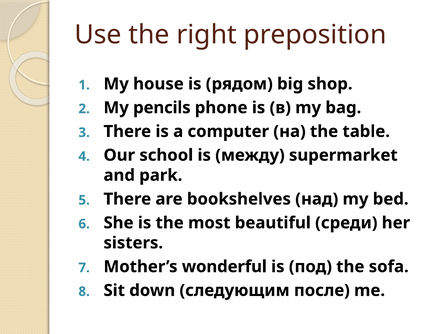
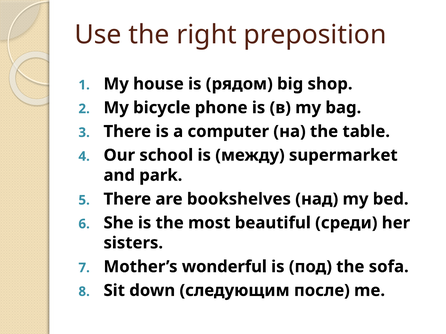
pencils: pencils -> bicycle
